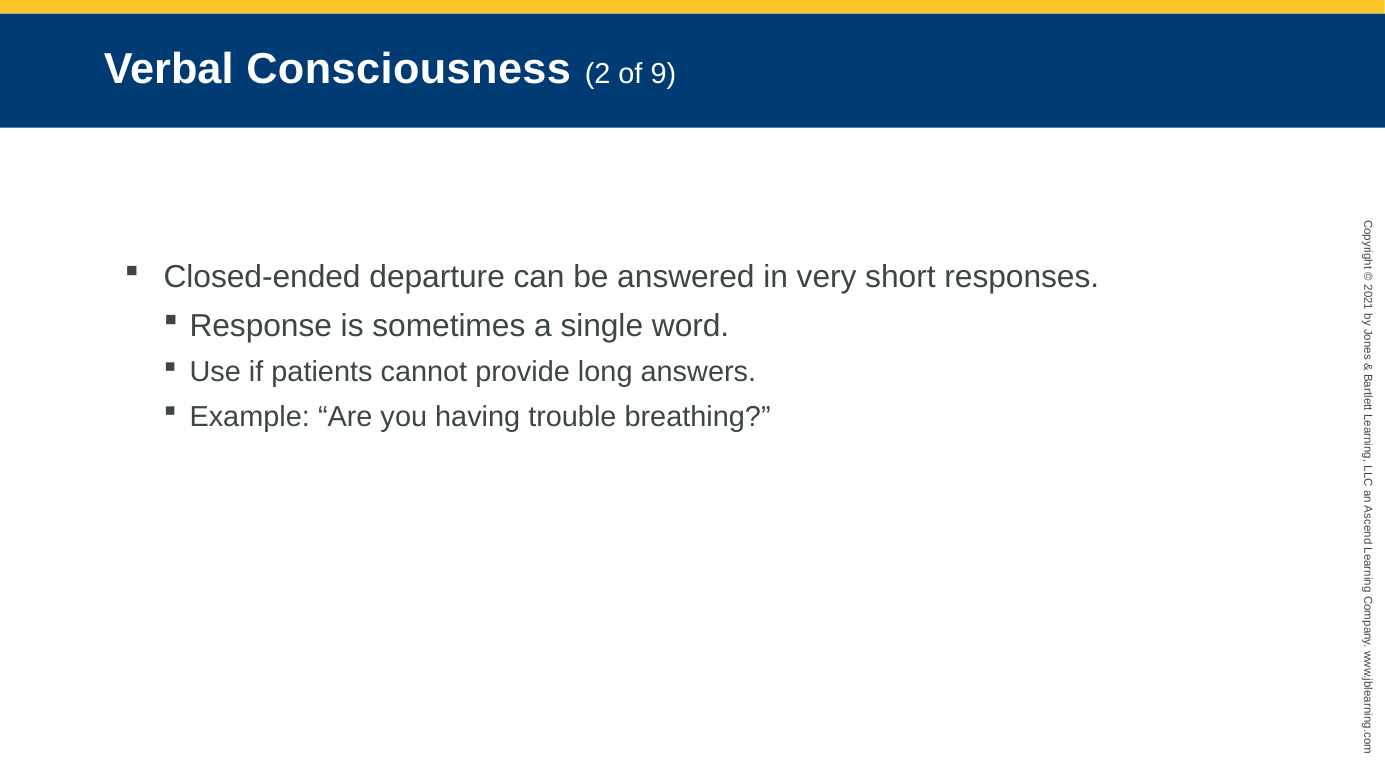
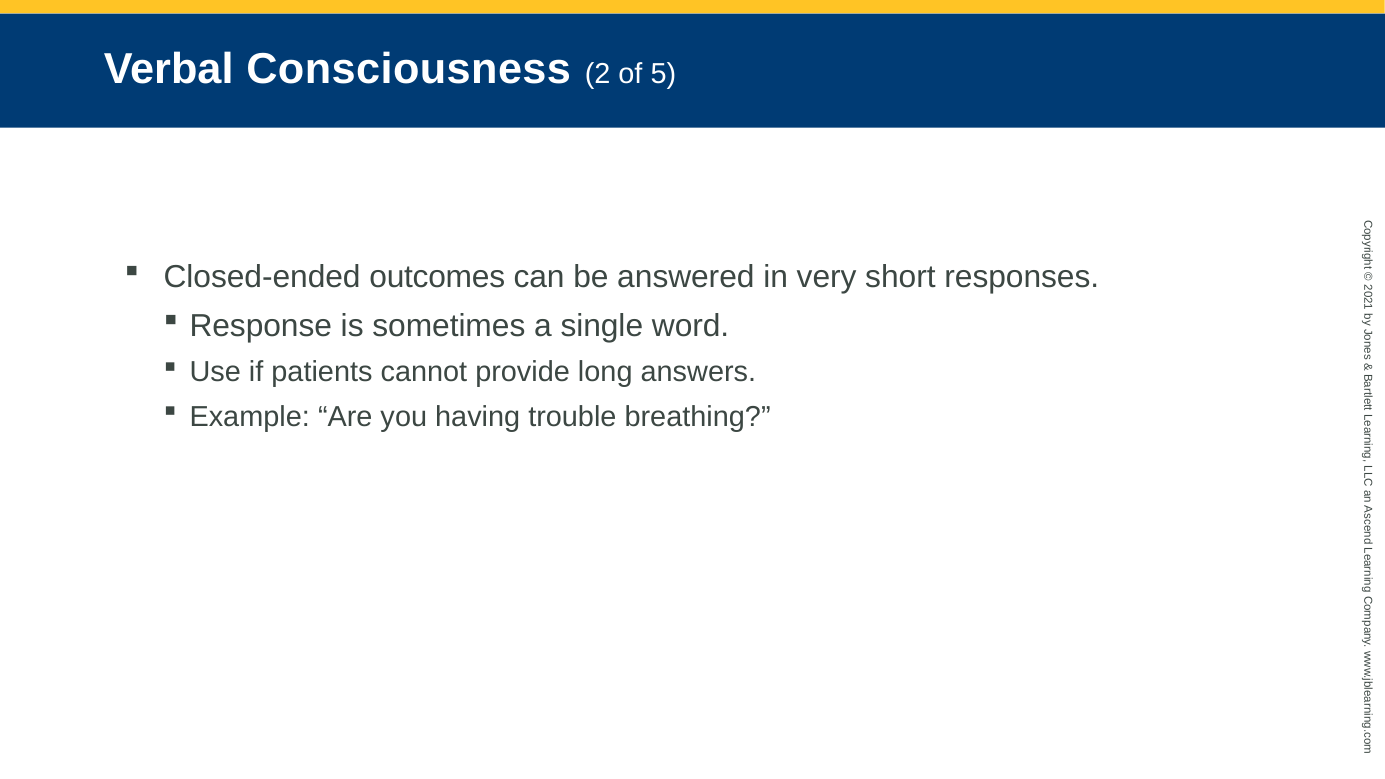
9: 9 -> 5
departure: departure -> outcomes
